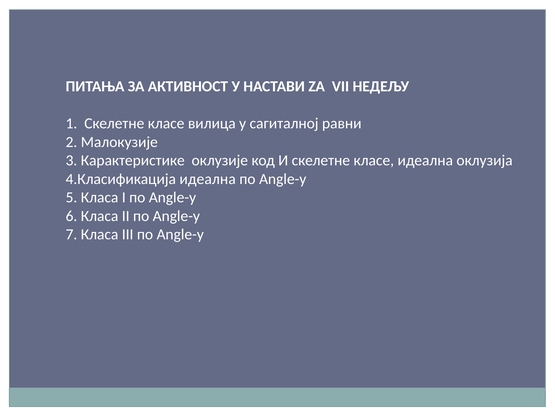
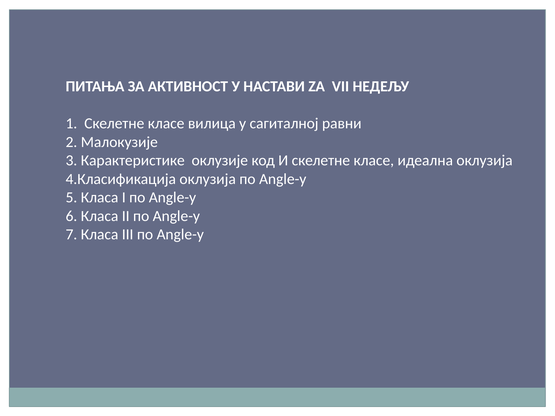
4.Класификација идеална: идеална -> оклузија
